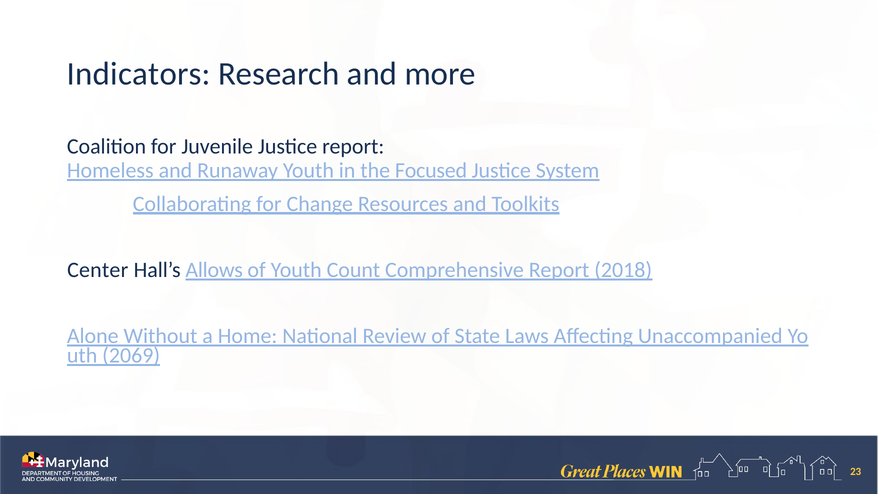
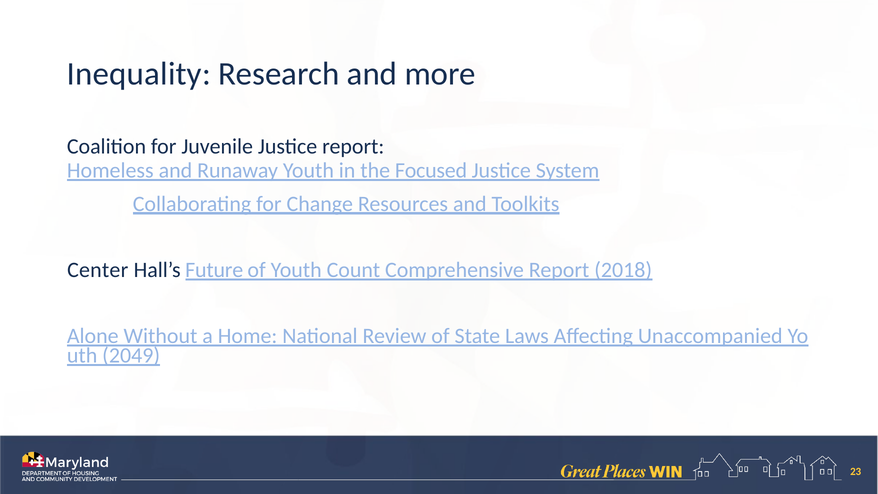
Indicators: Indicators -> Inequality
Allows: Allows -> Future
2069: 2069 -> 2049
